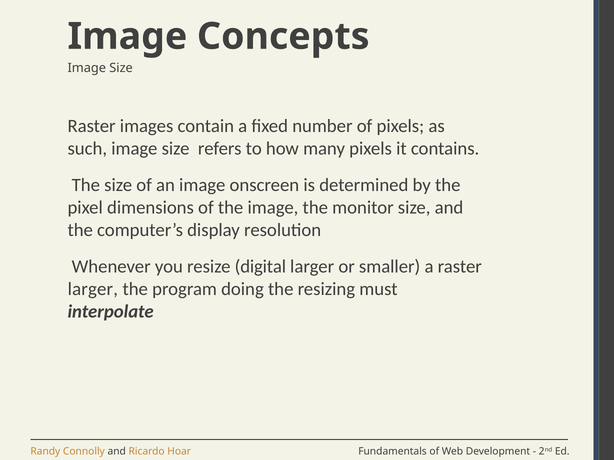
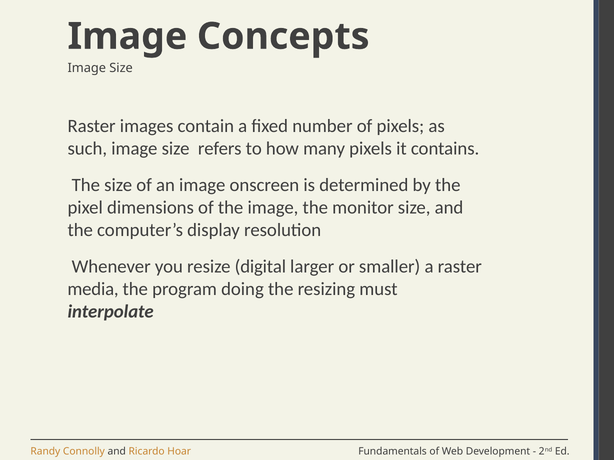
larger at (93, 289): larger -> media
